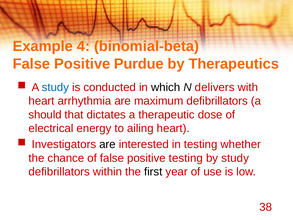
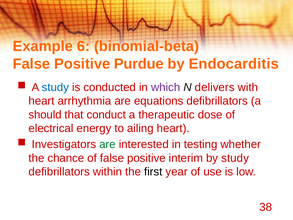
4: 4 -> 6
Therapeutics: Therapeutics -> Endocarditis
which colour: black -> purple
maximum: maximum -> equations
dictates: dictates -> conduct
are at (107, 144) colour: black -> green
positive testing: testing -> interim
